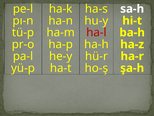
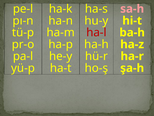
sa-h colour: white -> pink
